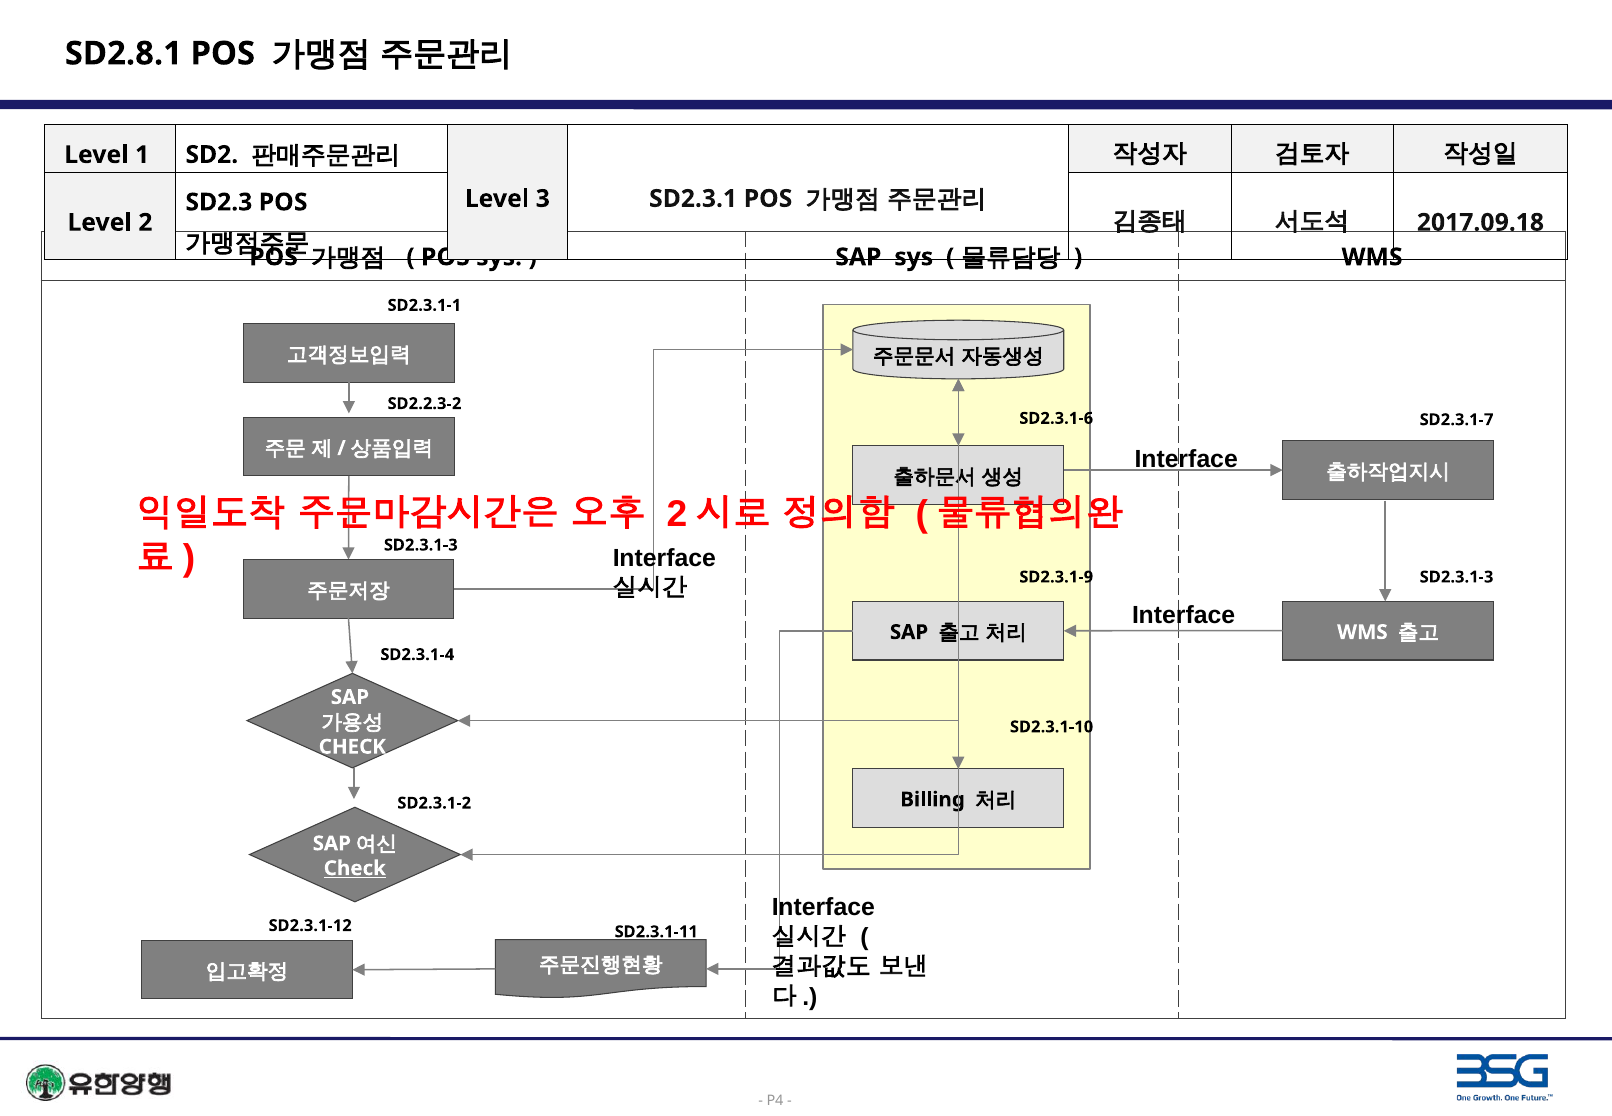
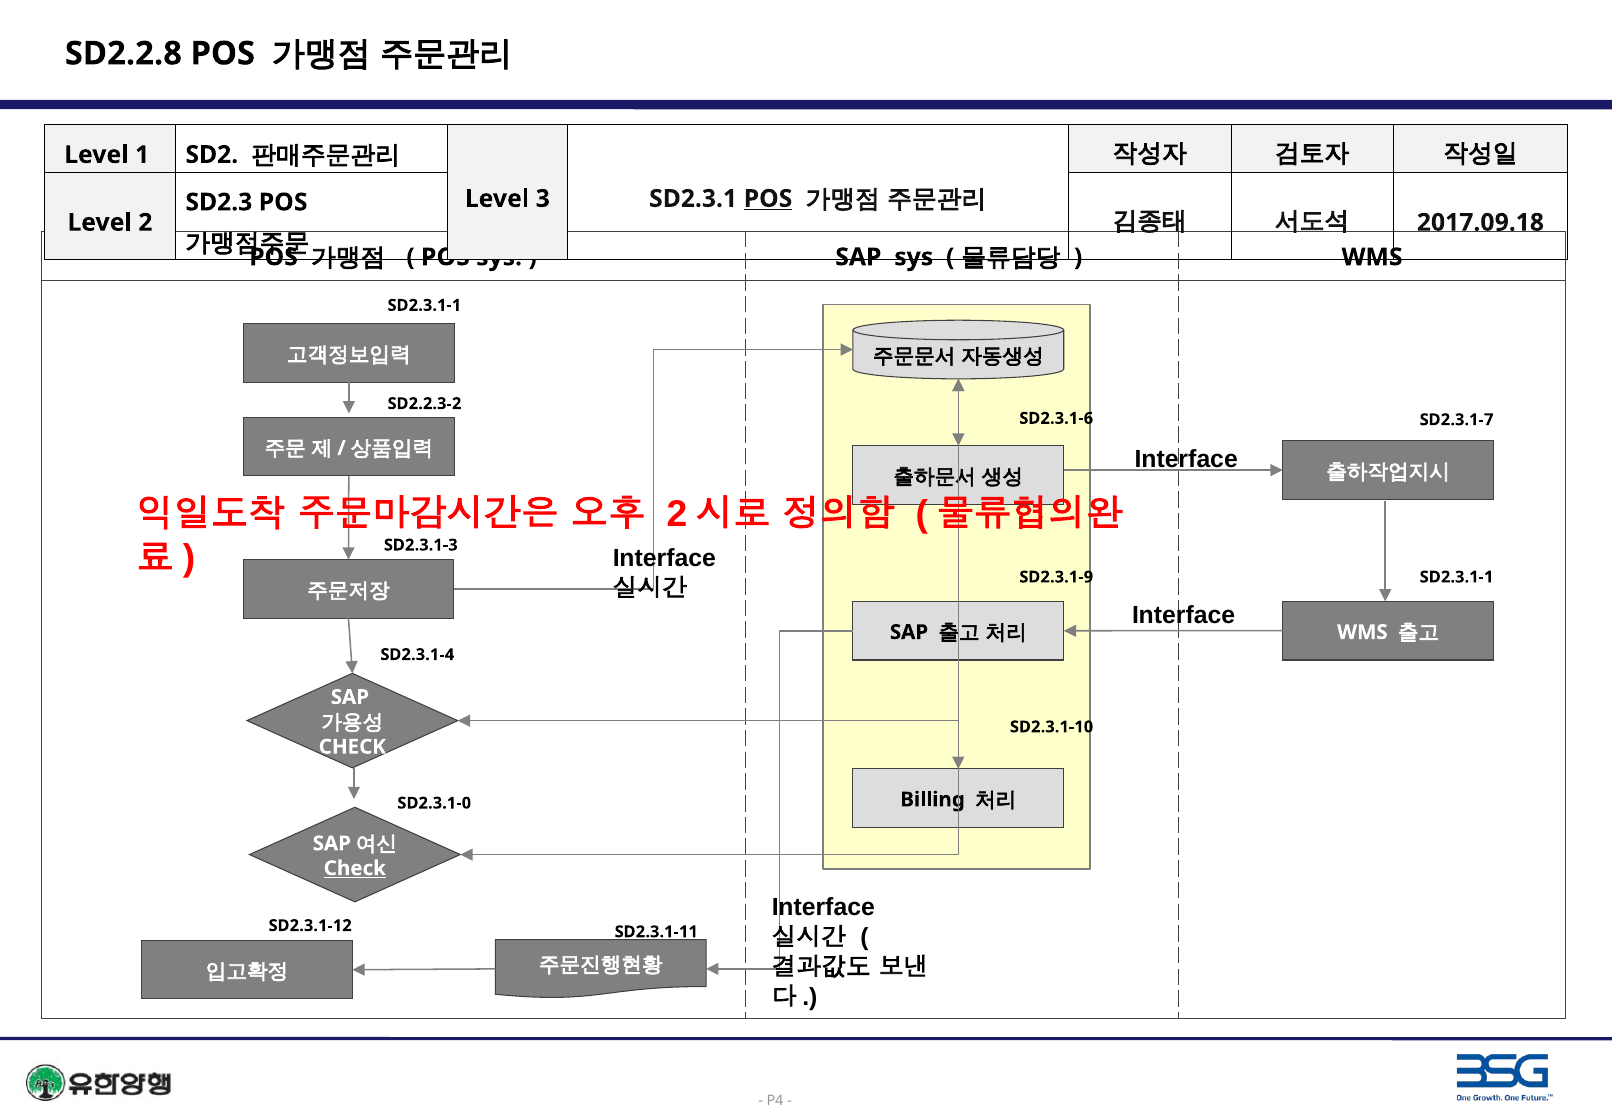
SD2.8.1: SD2.8.1 -> SD2.2.8
POS at (768, 199) underline: none -> present
SD2.3.1-3 at (1457, 577): SD2.3.1-3 -> SD2.3.1-1
SD2.3.1-2: SD2.3.1-2 -> SD2.3.1-0
